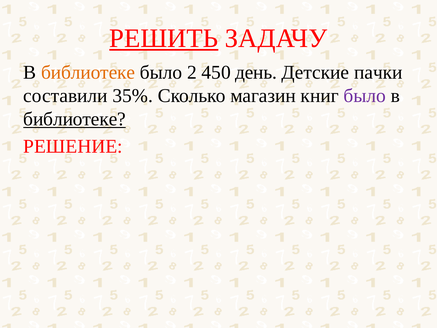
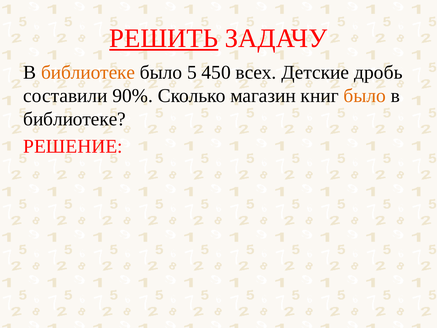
2: 2 -> 5
день: день -> всех
пачки: пачки -> дробь
35%: 35% -> 90%
было at (365, 96) colour: purple -> orange
библиотеке at (75, 119) underline: present -> none
